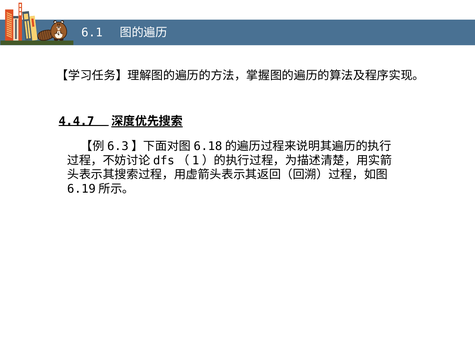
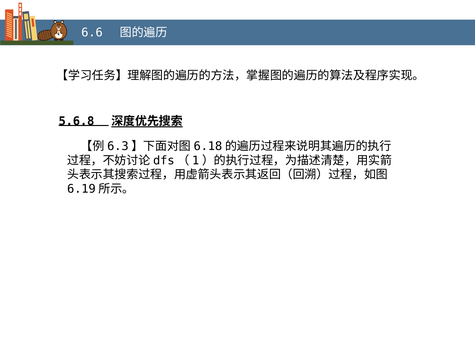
6.1: 6.1 -> 6.6
4.4.7: 4.4.7 -> 5.6.8
